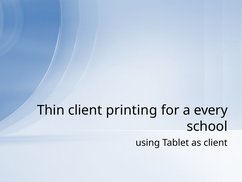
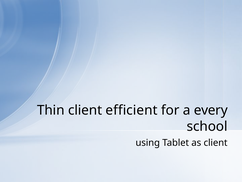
printing: printing -> efficient
